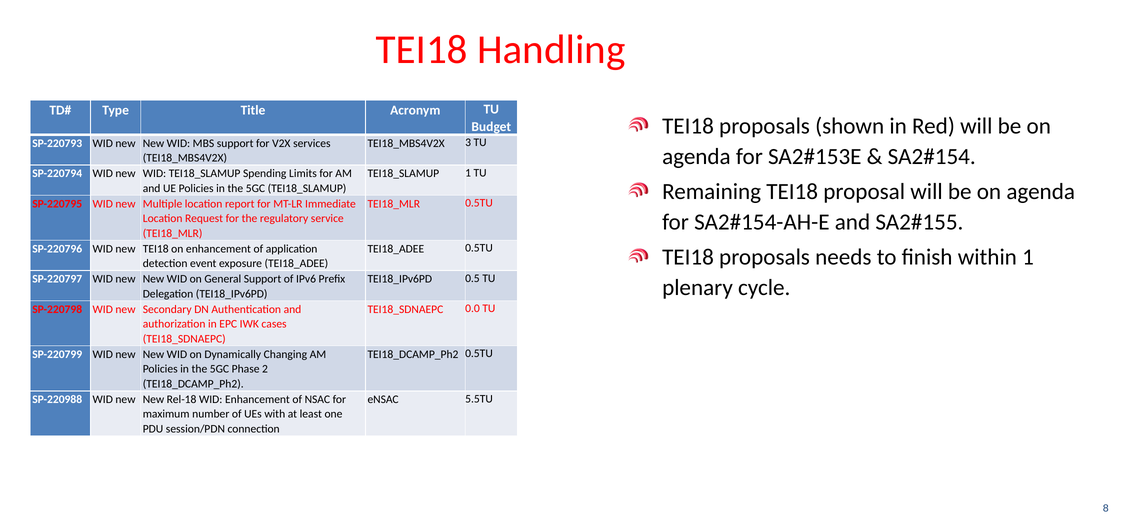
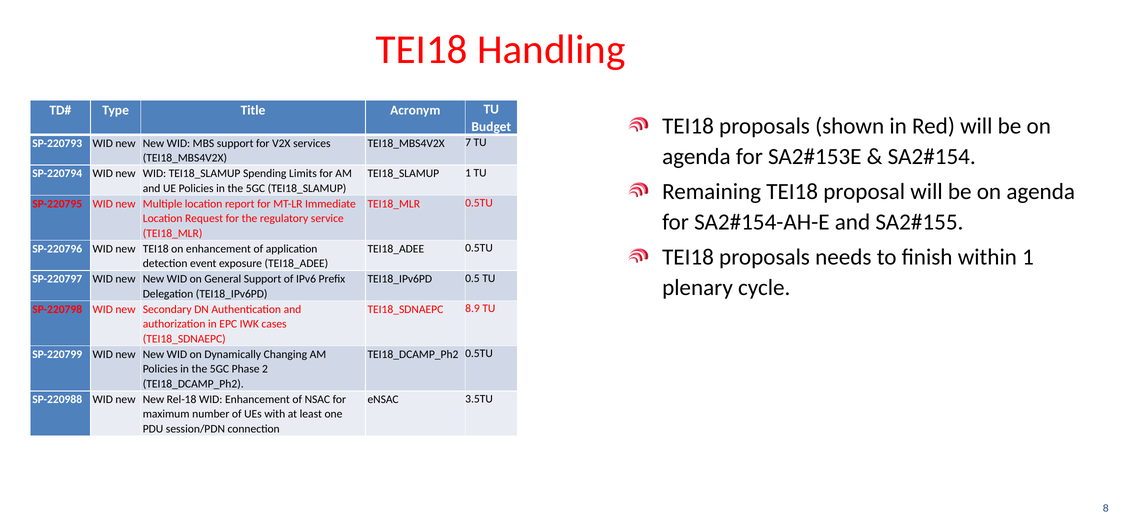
3: 3 -> 7
0.0: 0.0 -> 8.9
5.5TU: 5.5TU -> 3.5TU
